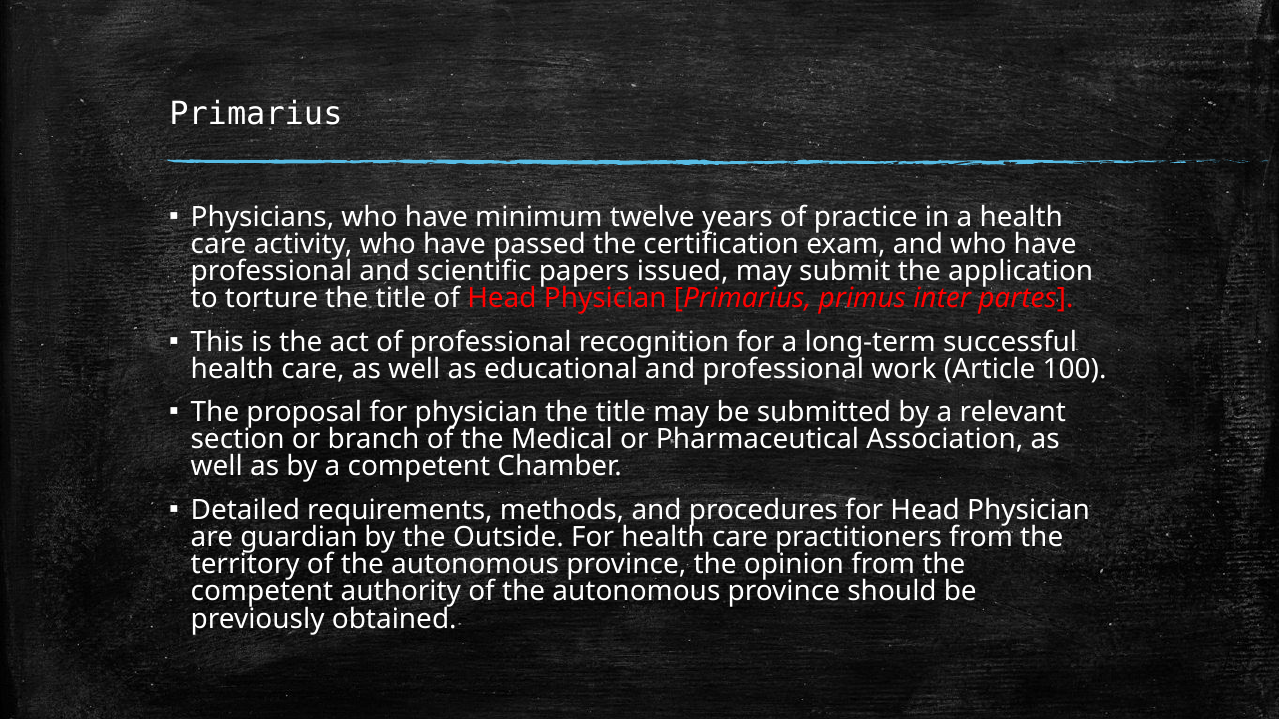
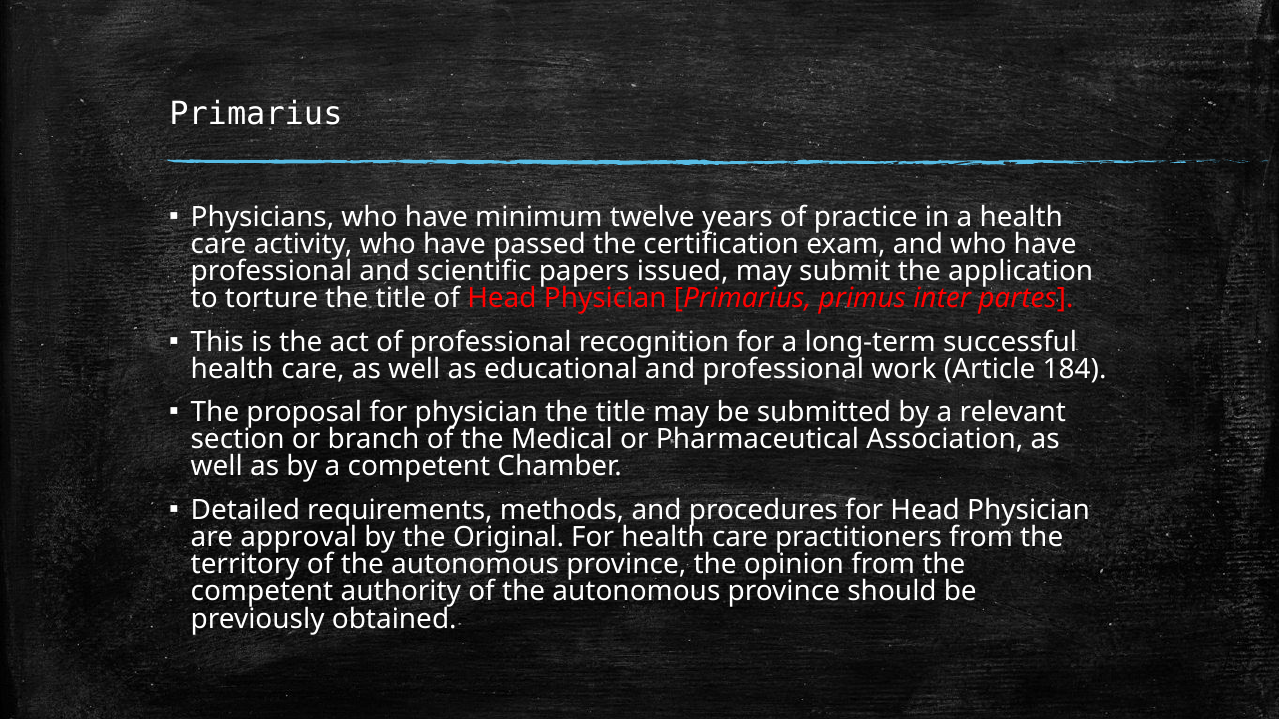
100: 100 -> 184
guardian: guardian -> approval
Outside: Outside -> Original
